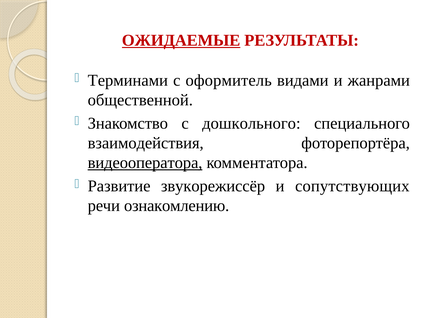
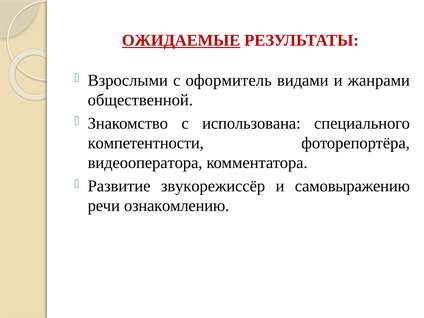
Терминами: Терминами -> Взрослыми
дошкольного: дошкольного -> использована
взаимодействия: взаимодействия -> компетентности
видеооператора underline: present -> none
сопутствующих: сопутствующих -> самовыражению
